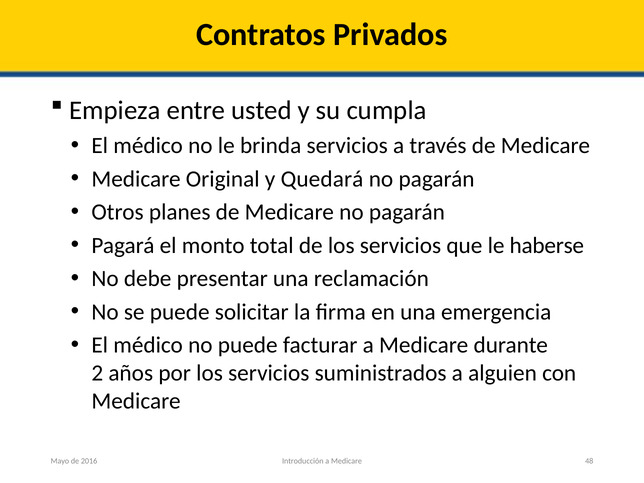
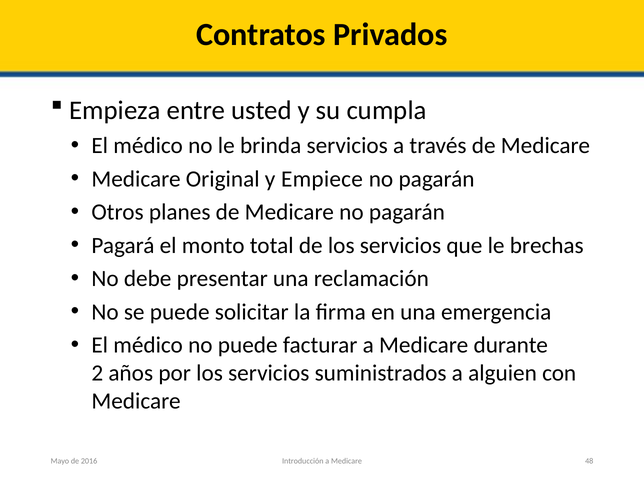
Quedará: Quedará -> Empiece
haberse: haberse -> brechas
